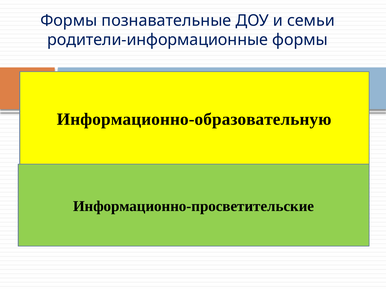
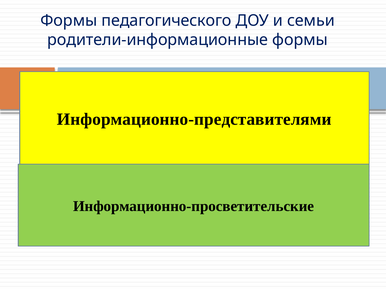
познавательные: познавательные -> педагогического
Информационно-образовательную: Информационно-образовательную -> Информационно-представителями
